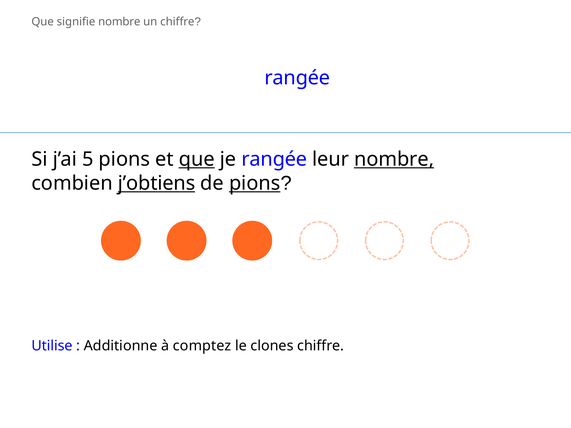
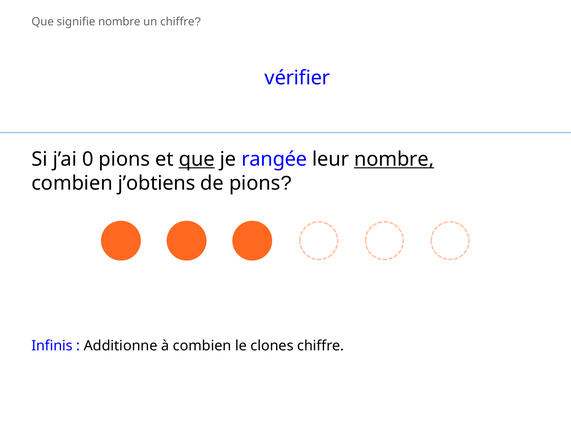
rangée at (297, 78): rangée -> vérifier
5: 5 -> 0
j’obtiens underline: present -> none
pions at (255, 183) underline: present -> none
Utilise: Utilise -> Infinis
à comptez: comptez -> combien
